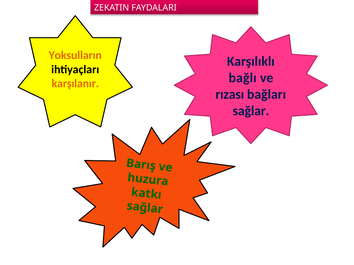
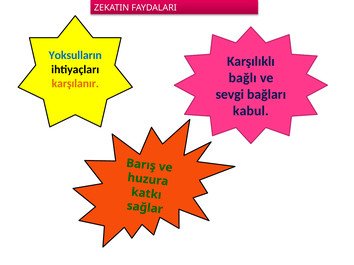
Yoksulların colour: orange -> blue
rızası: rızası -> sevgi
sağlar at (251, 111): sağlar -> kabul
